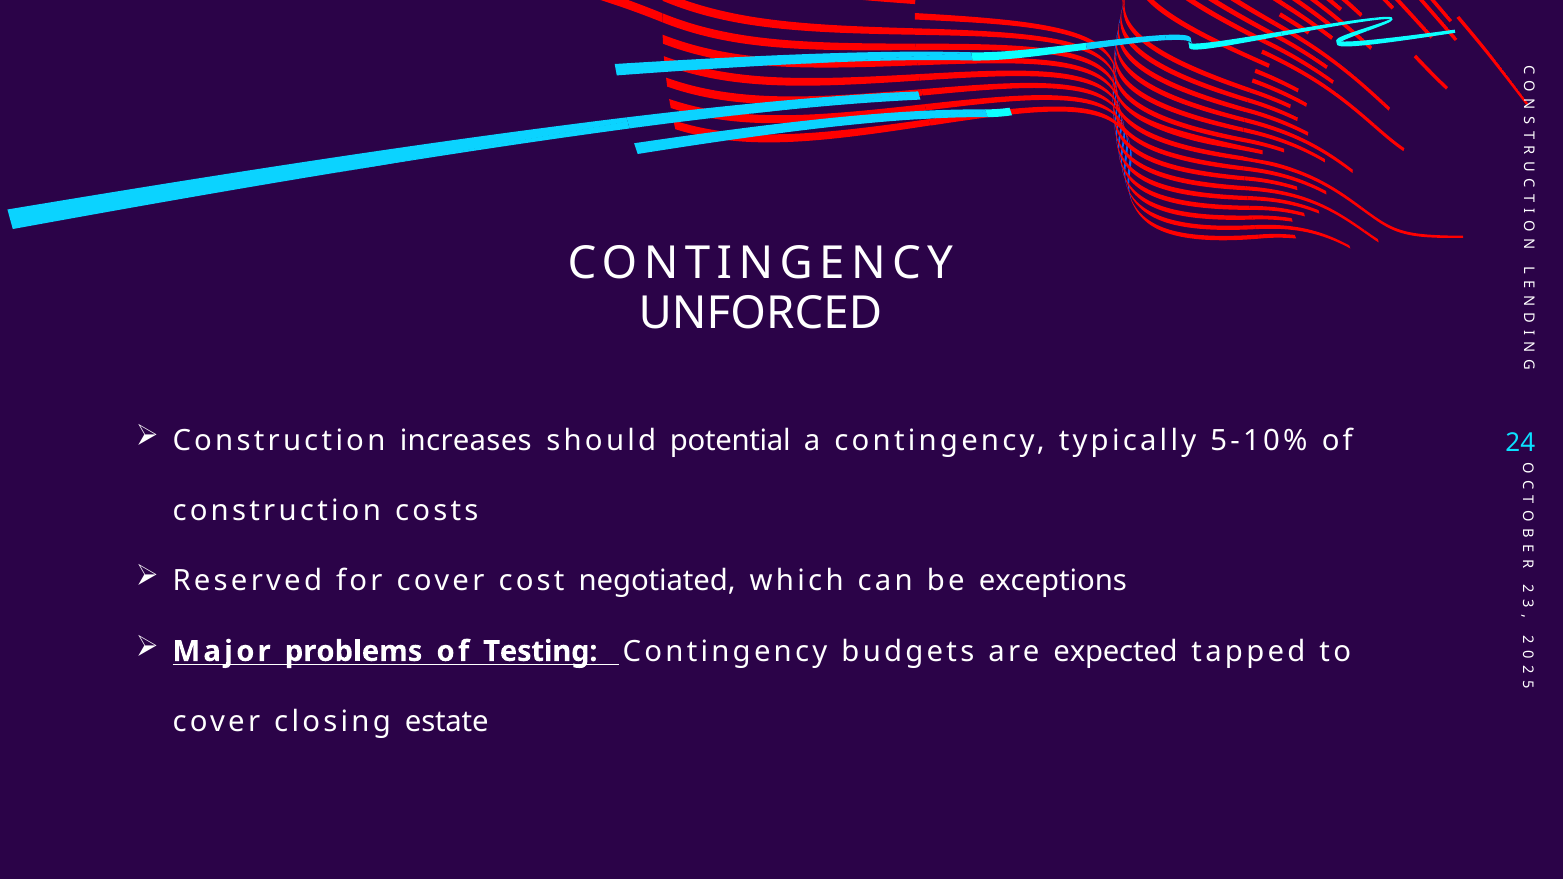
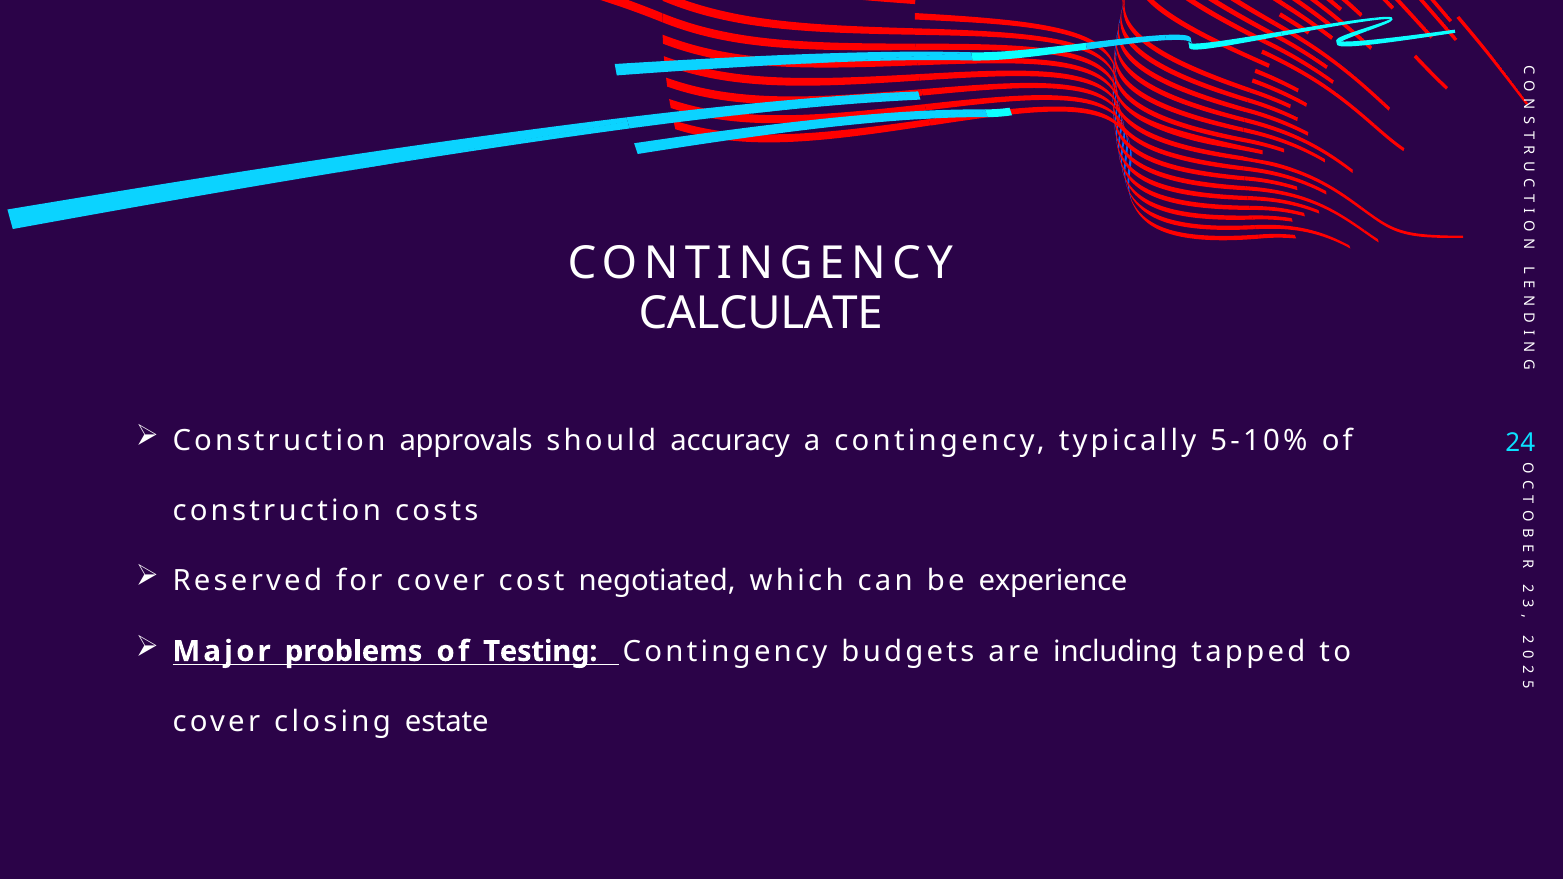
UNFORCED: UNFORCED -> CALCULATE
increases: increases -> approvals
potential: potential -> accuracy
exceptions: exceptions -> experience
expected: expected -> including
